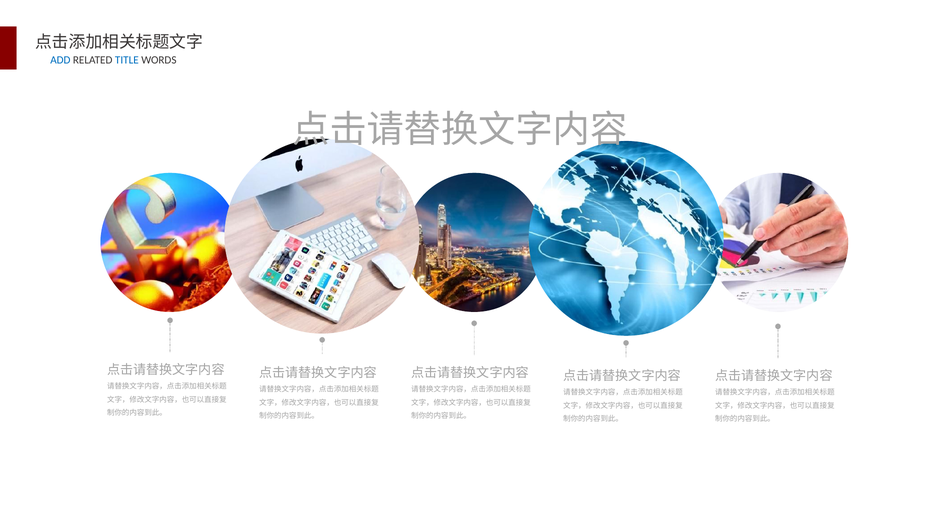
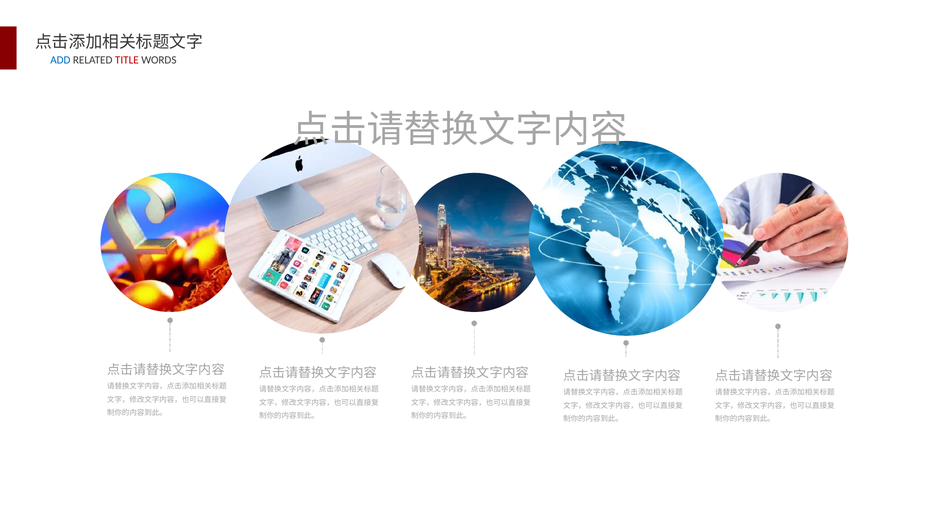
TITLE colour: blue -> red
